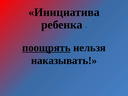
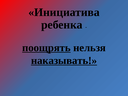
наказывать underline: none -> present
